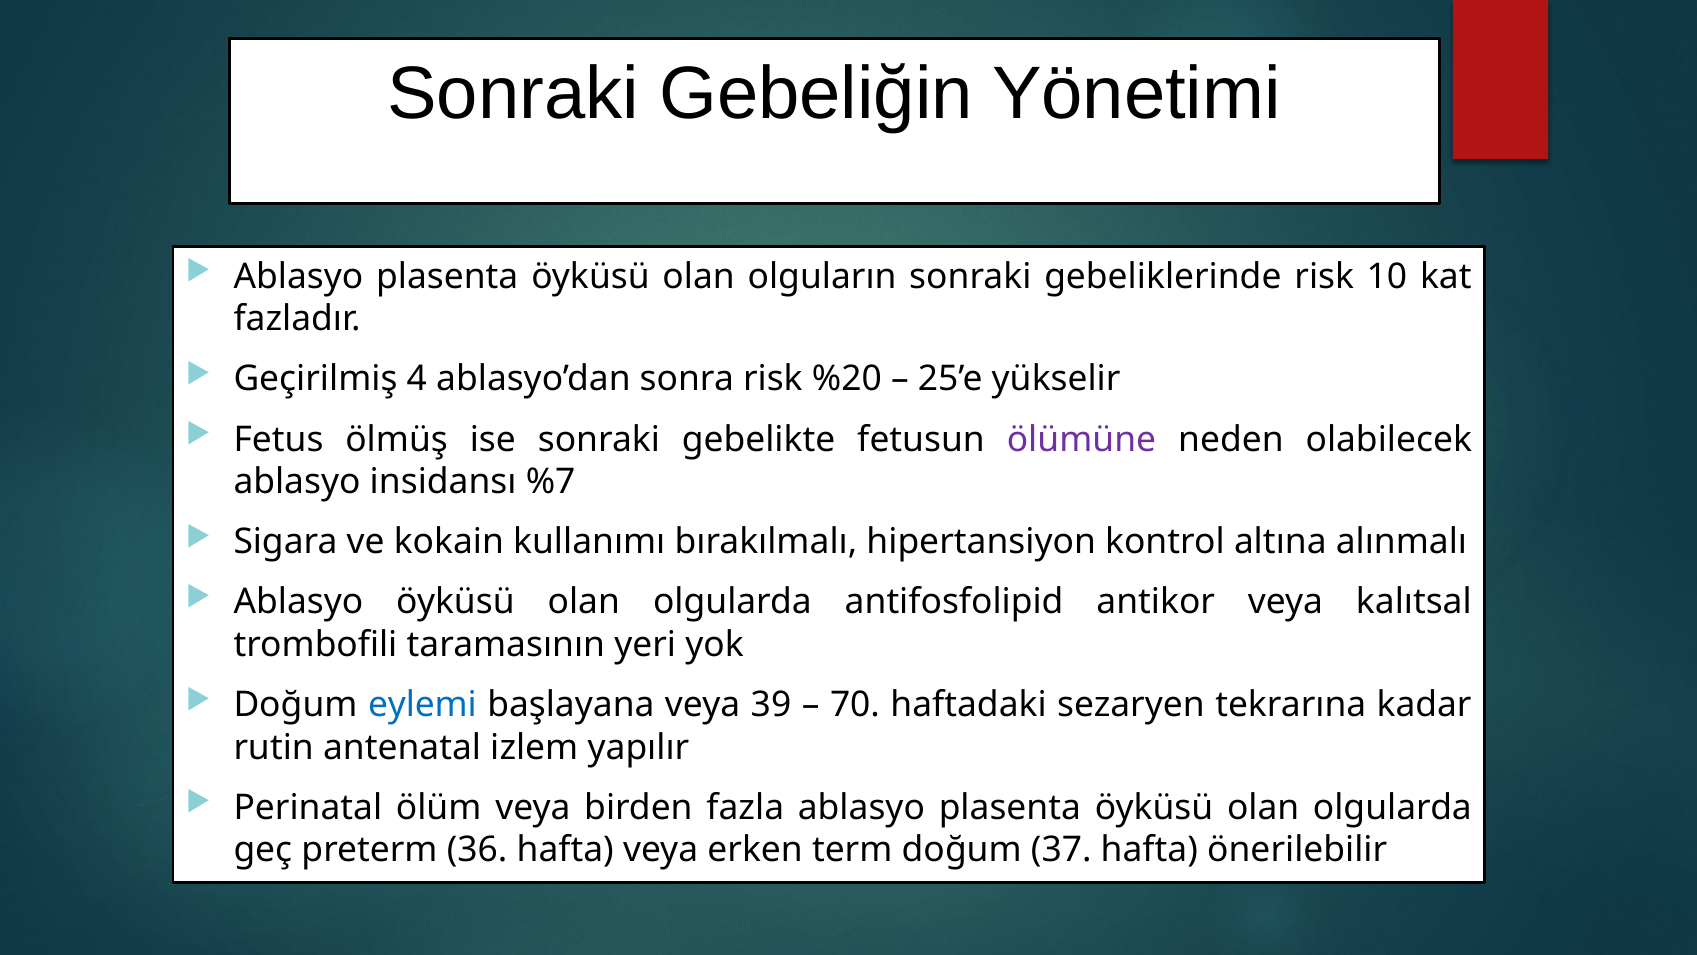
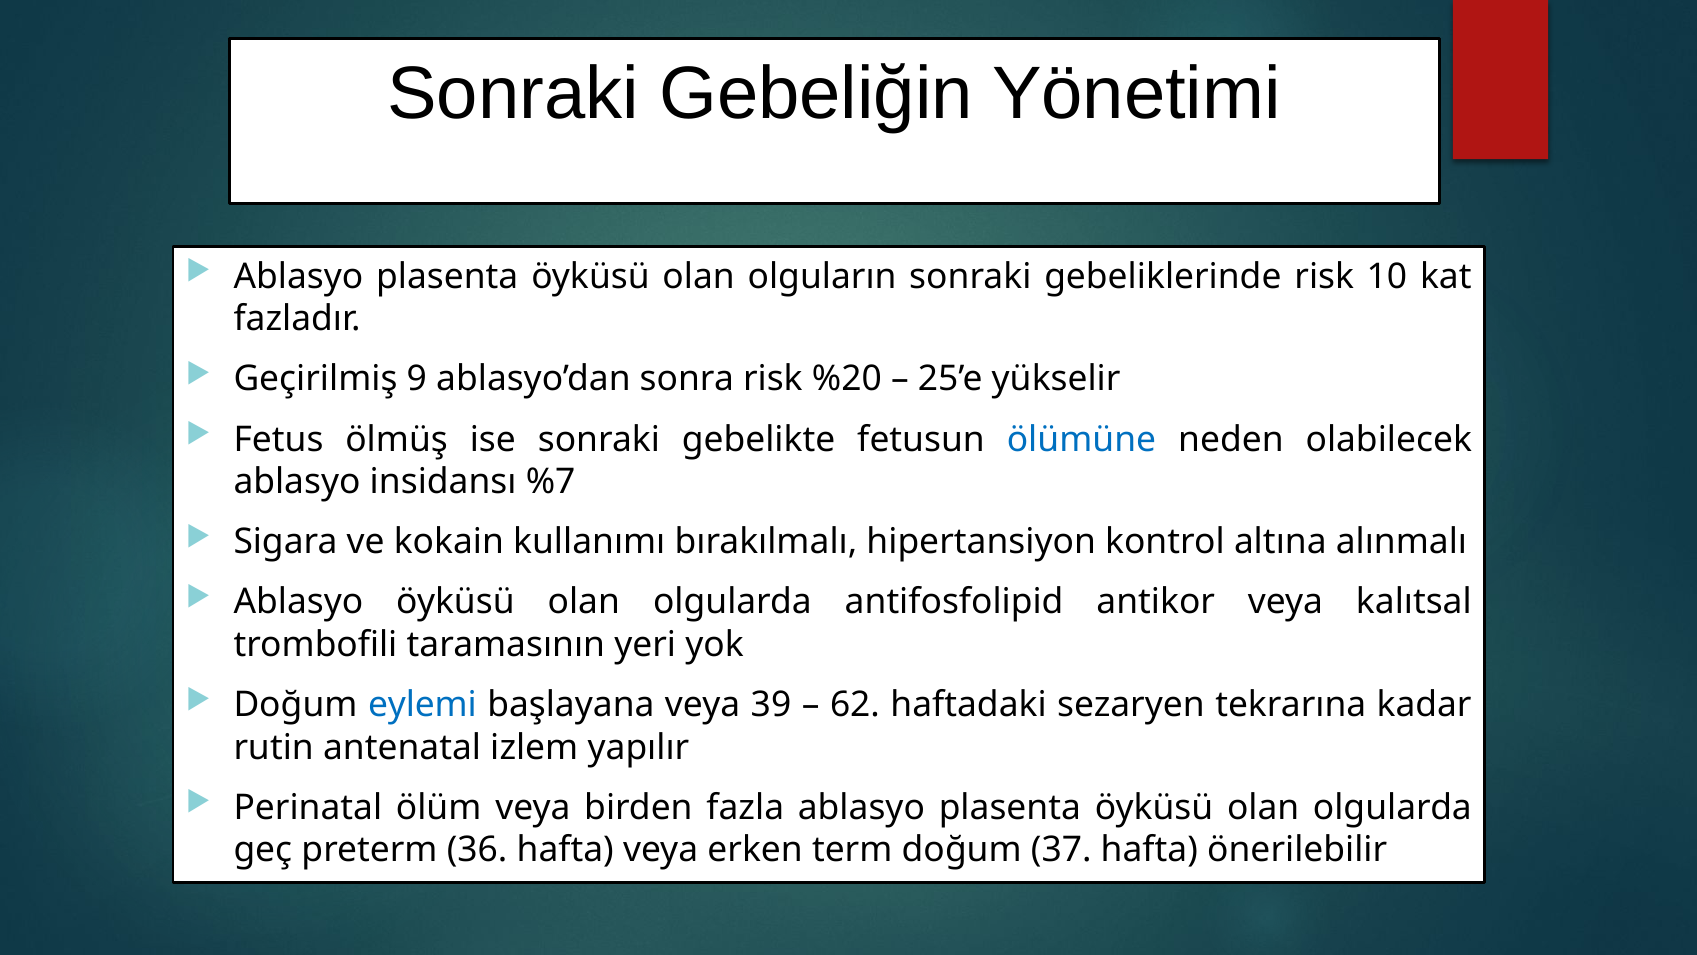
4: 4 -> 9
ölümüne colour: purple -> blue
70: 70 -> 62
